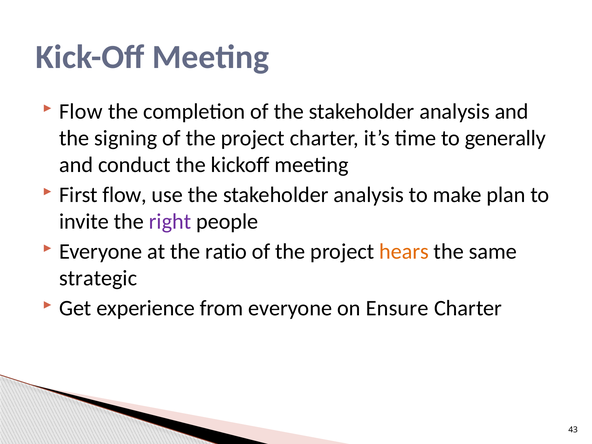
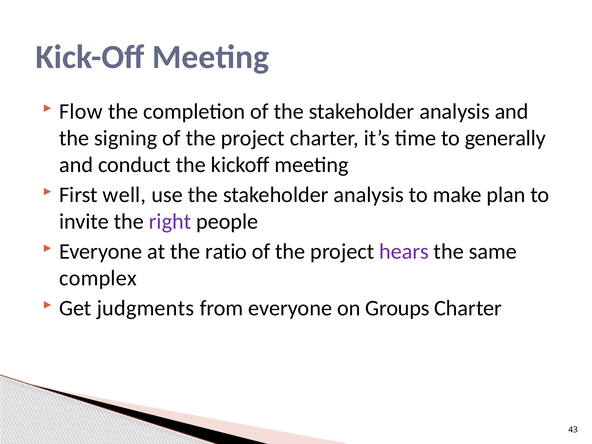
First flow: flow -> well
hears colour: orange -> purple
strategic: strategic -> complex
experience: experience -> judgments
Ensure: Ensure -> Groups
